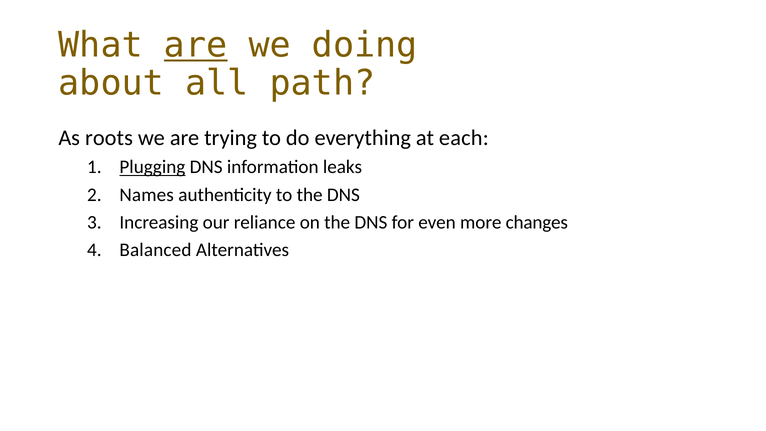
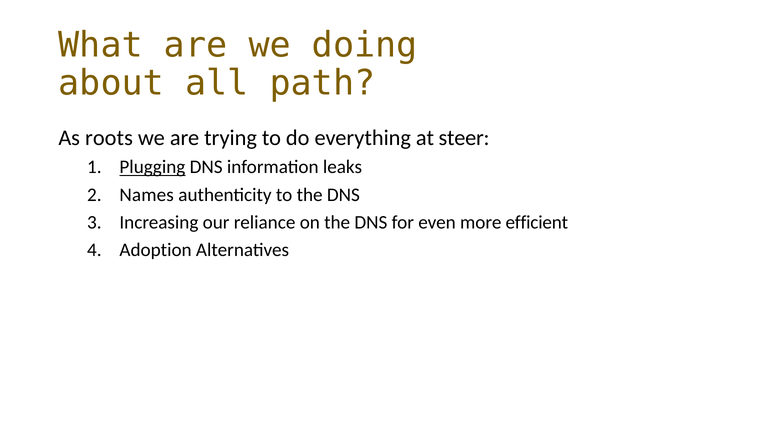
are at (196, 45) underline: present -> none
each: each -> steer
changes: changes -> efficient
Balanced: Balanced -> Adoption
